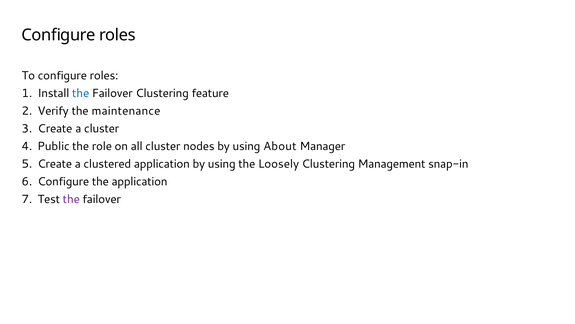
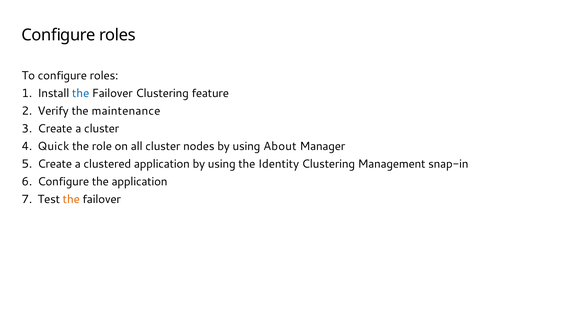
Public: Public -> Quick
Loosely: Loosely -> Identity
the at (71, 199) colour: purple -> orange
